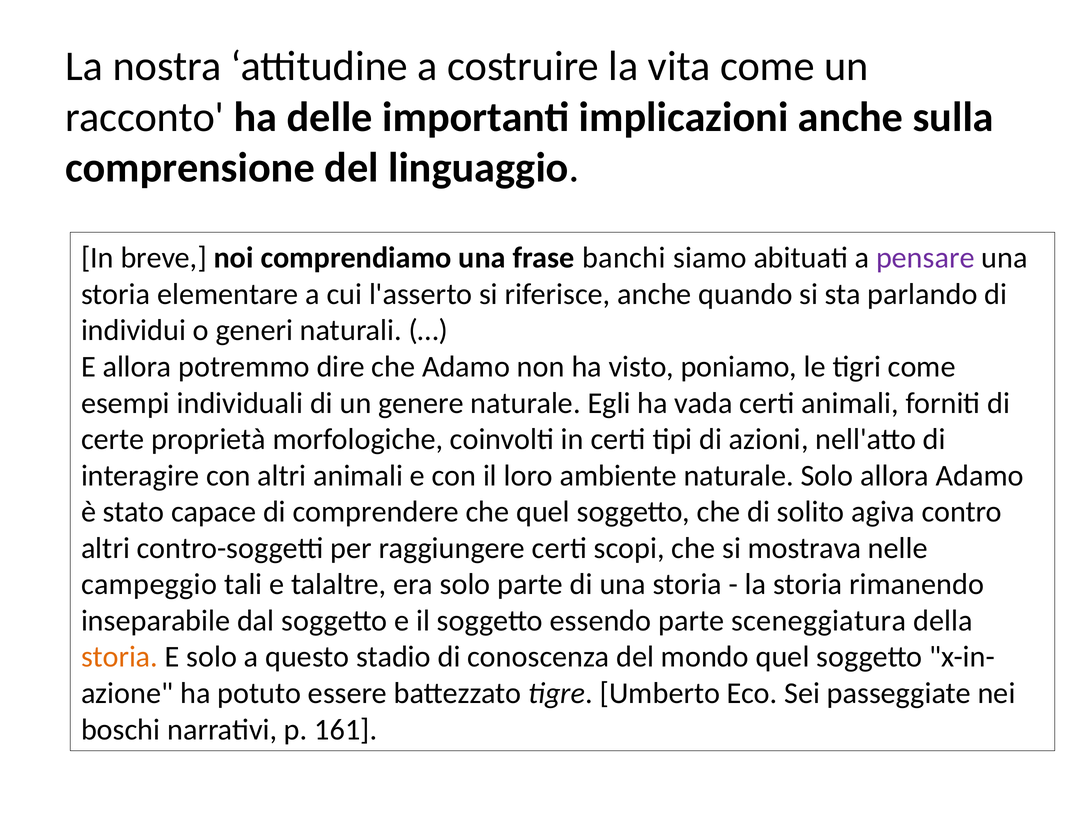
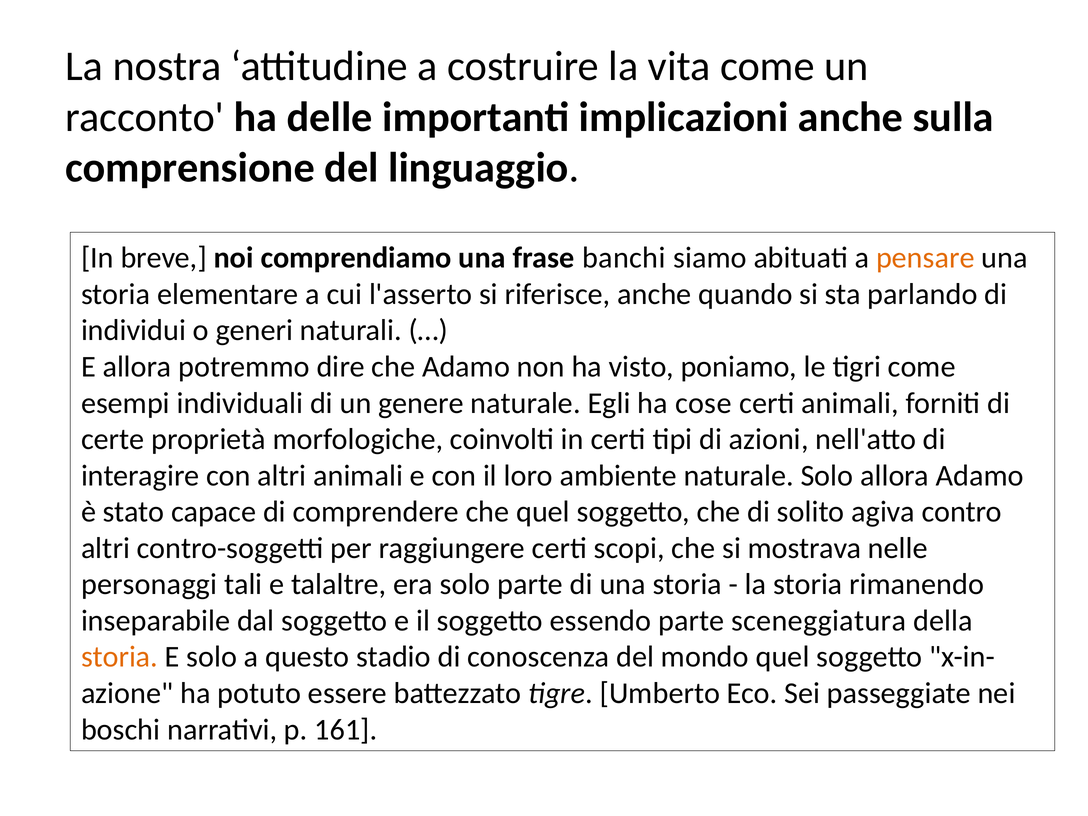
pensare colour: purple -> orange
vada: vada -> cose
campeggio: campeggio -> personaggi
